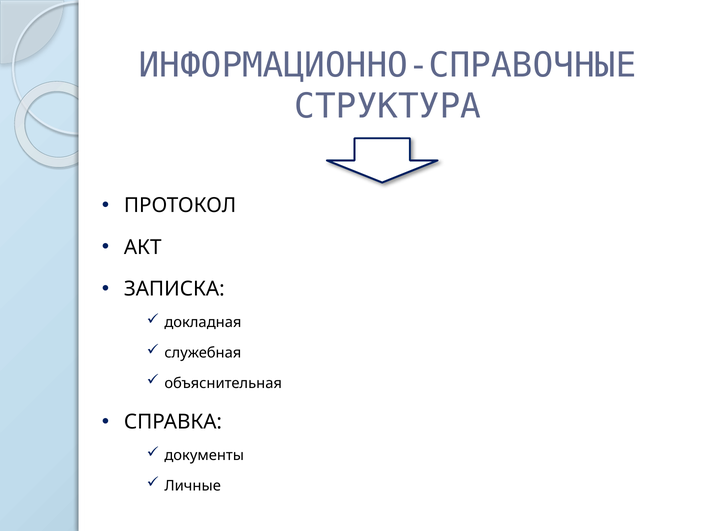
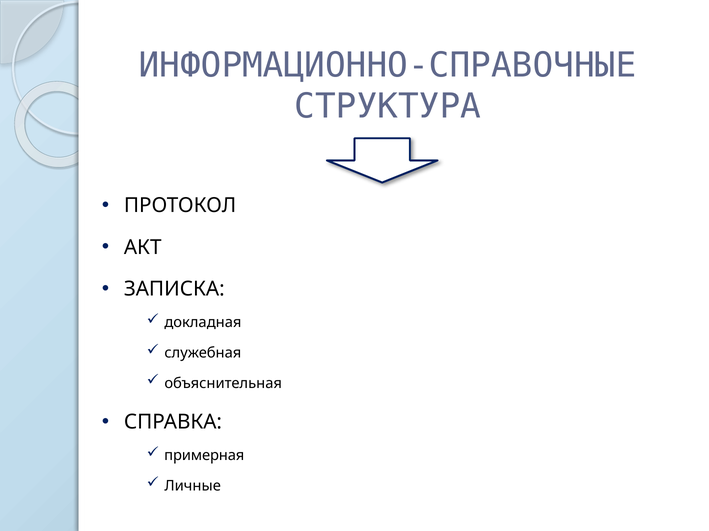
документы: документы -> примерная
